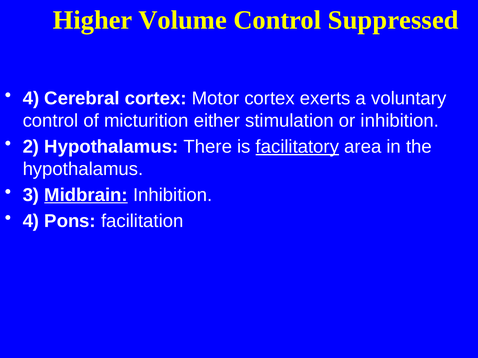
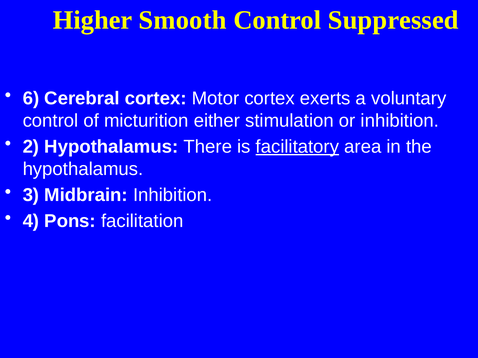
Volume: Volume -> Smooth
4 at (31, 98): 4 -> 6
Midbrain underline: present -> none
